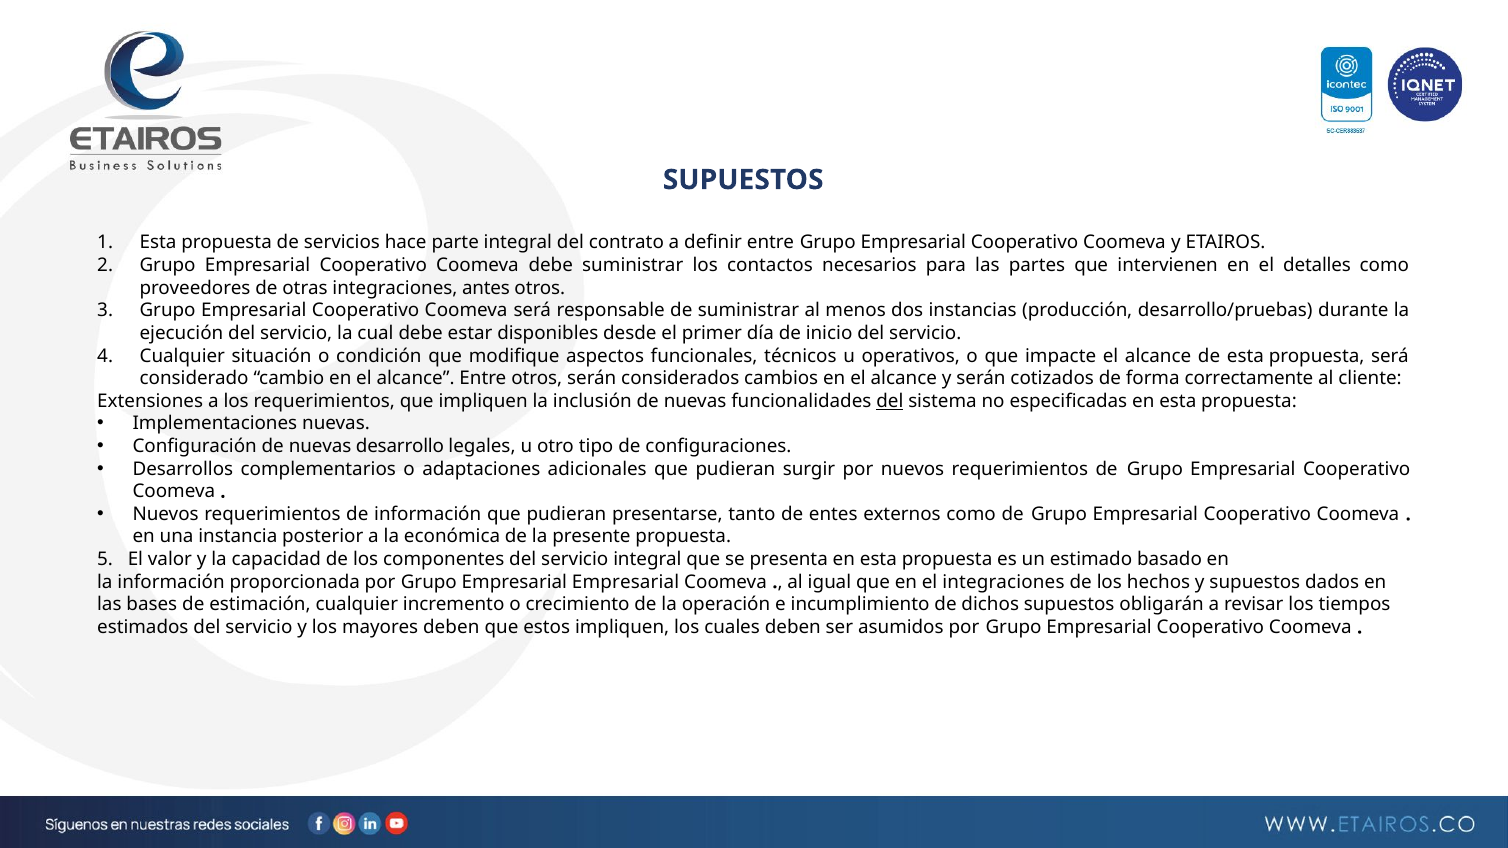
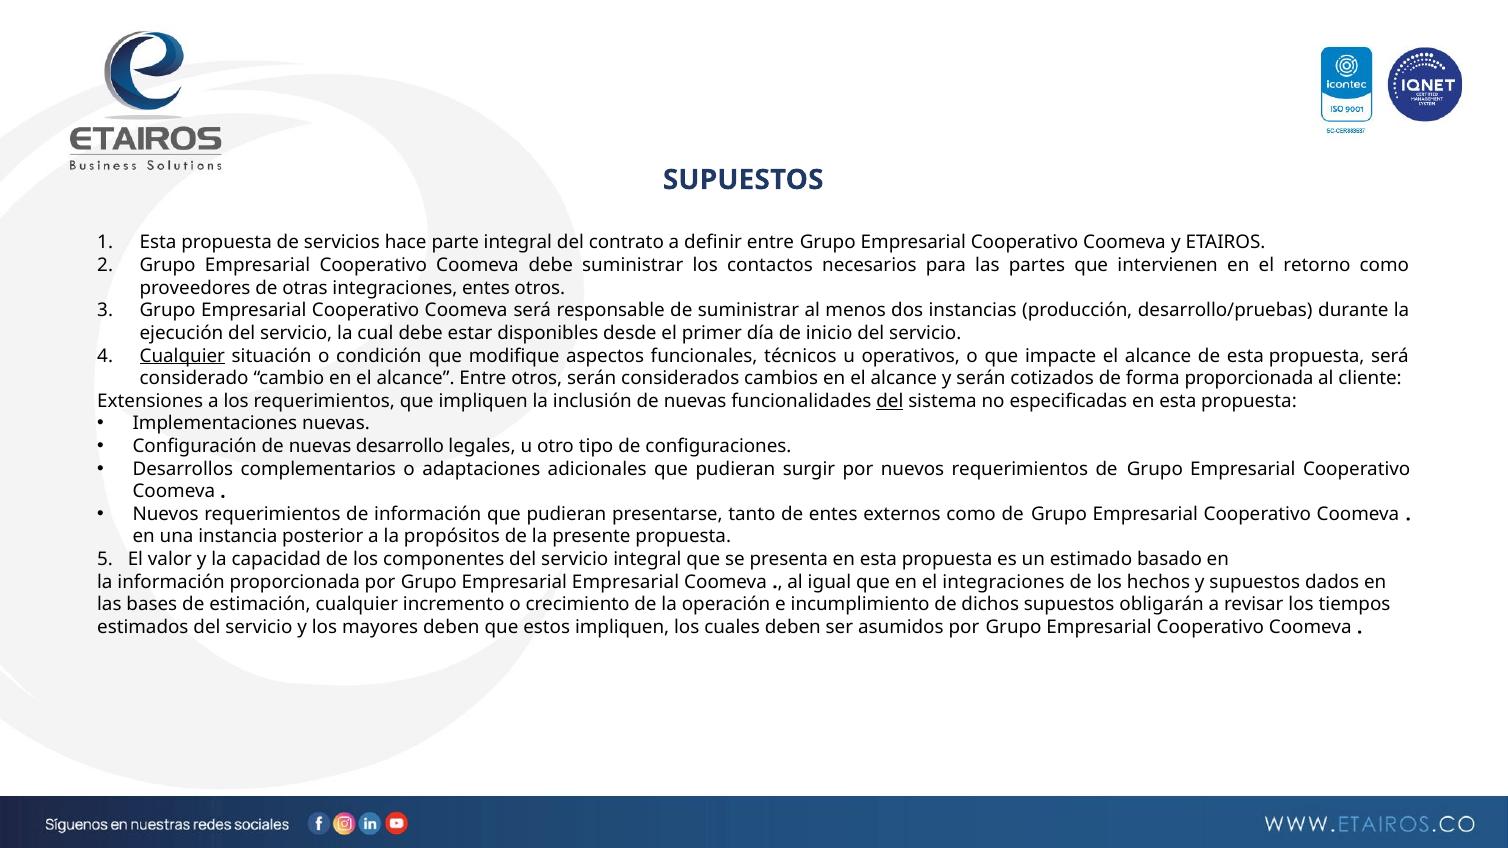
detalles: detalles -> retorno
integraciones antes: antes -> entes
Cualquier at (182, 356) underline: none -> present
forma correctamente: correctamente -> proporcionada
económica: económica -> propósitos
